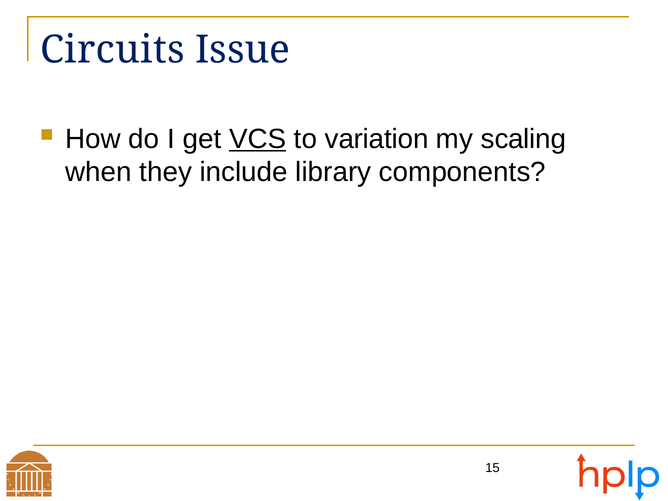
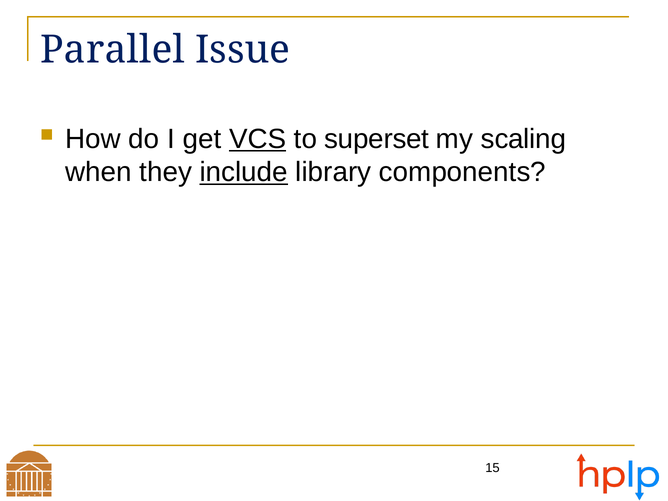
Circuits: Circuits -> Parallel
variation: variation -> superset
include underline: none -> present
